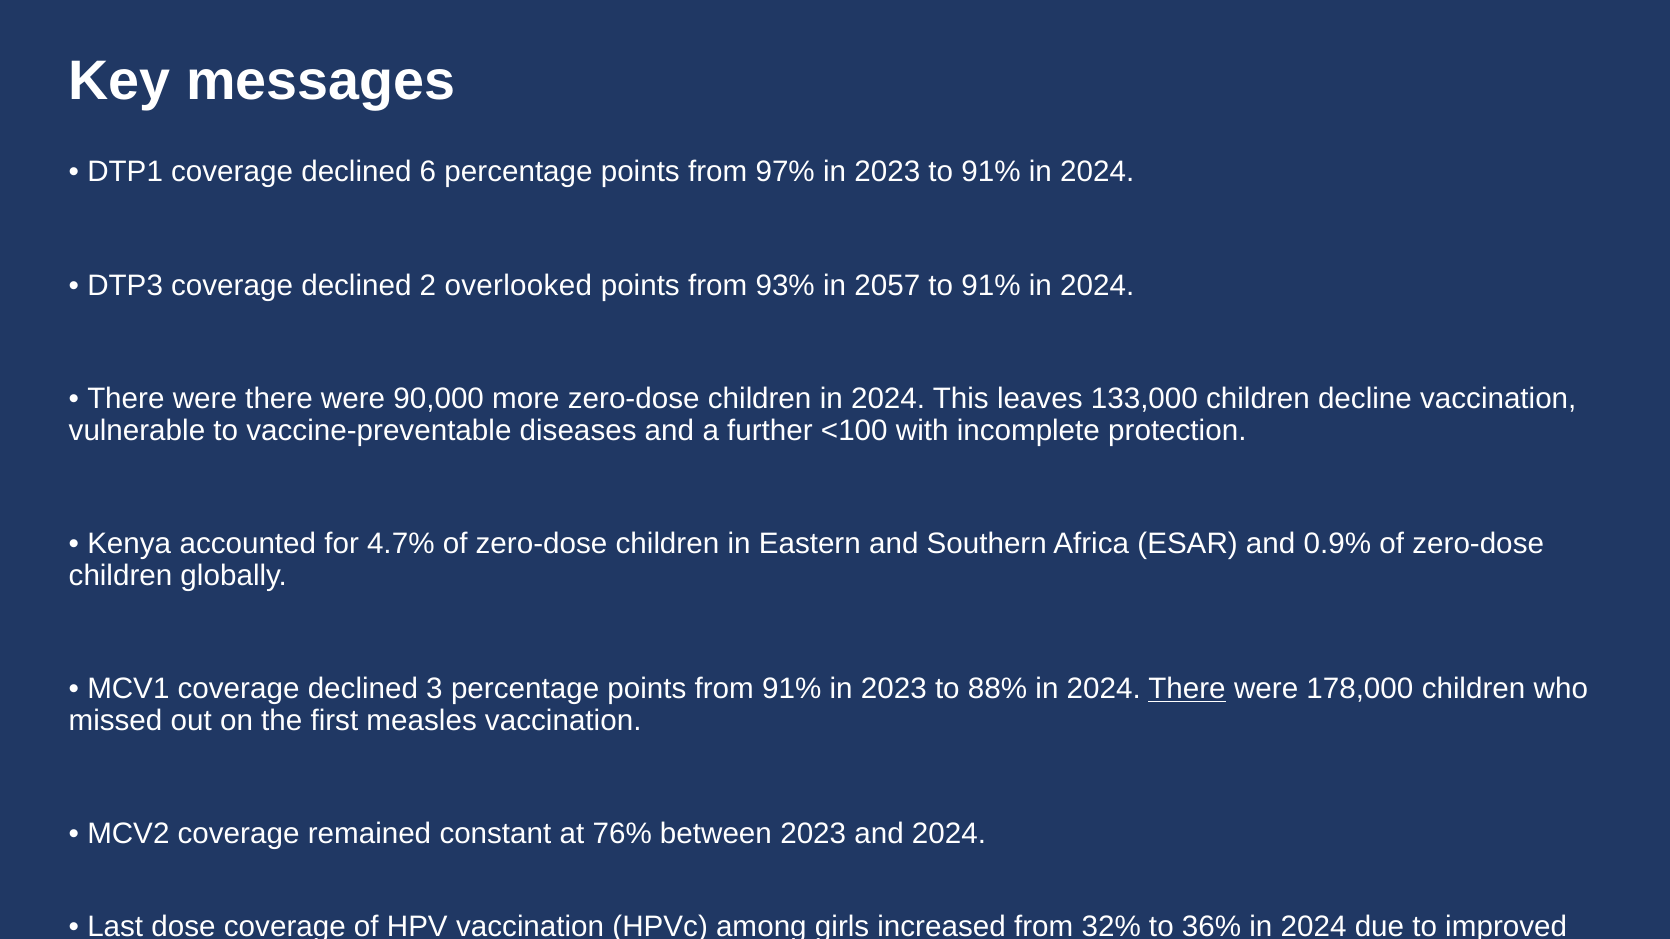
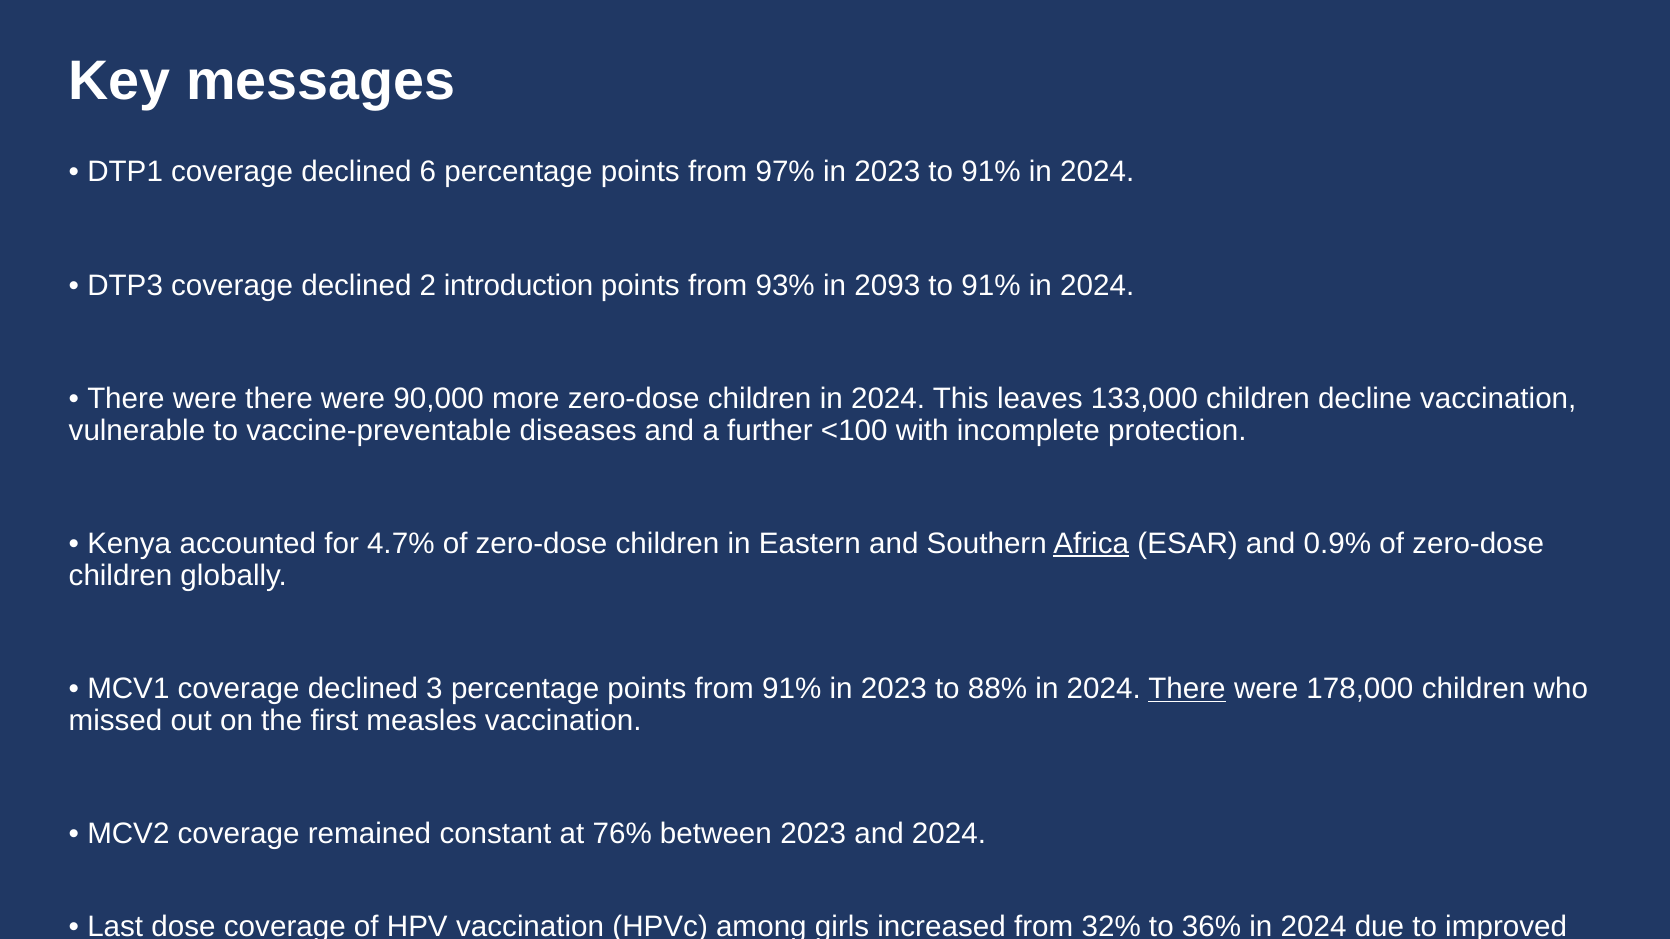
overlooked: overlooked -> introduction
2057: 2057 -> 2093
Africa underline: none -> present
